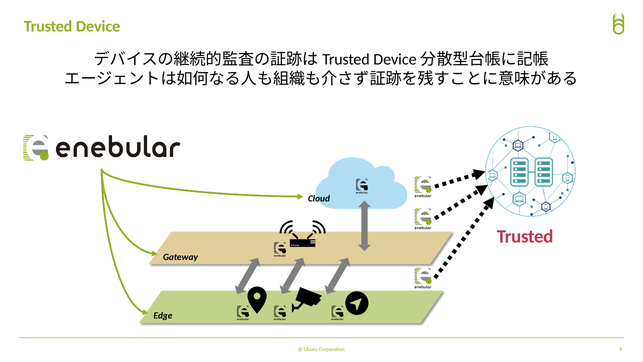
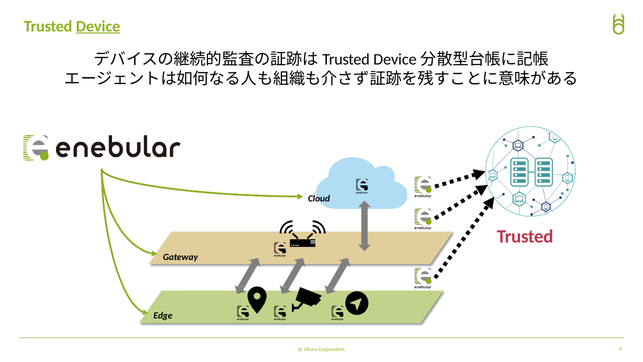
Device underline: none -> present
